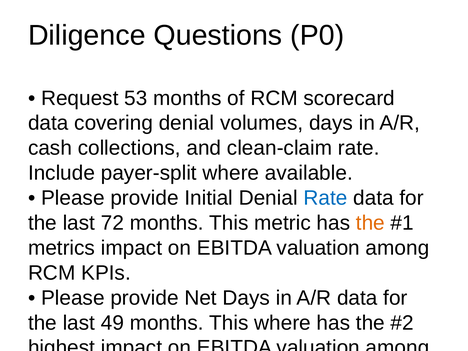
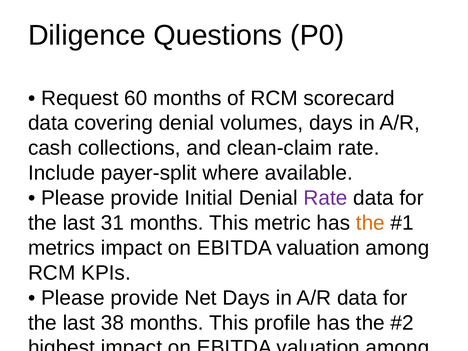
53: 53 -> 60
Rate at (325, 198) colour: blue -> purple
72: 72 -> 31
49: 49 -> 38
This where: where -> profile
